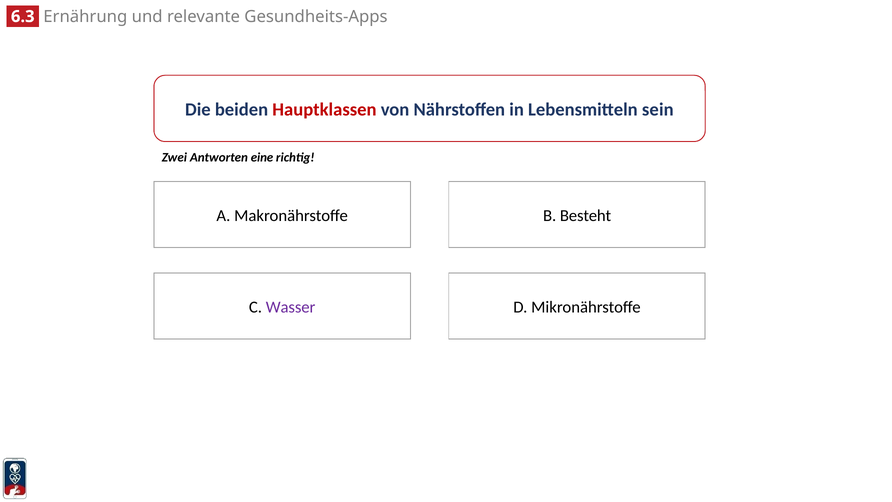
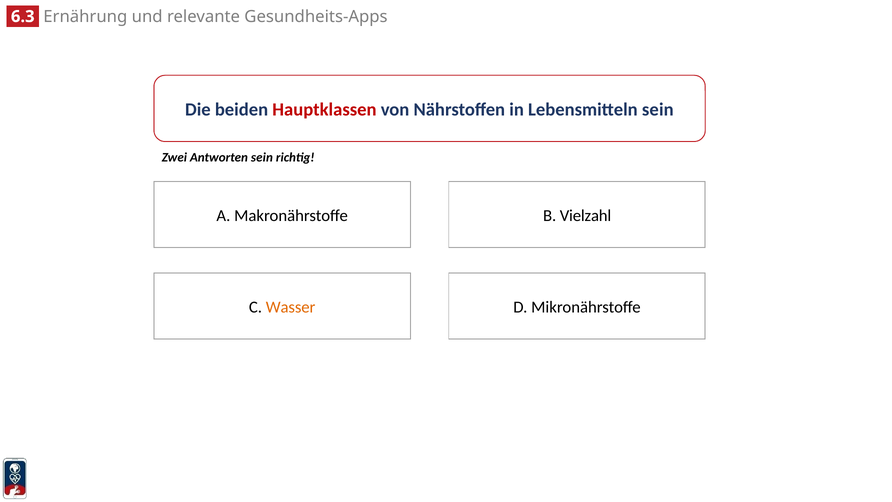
Antworten eine: eine -> sein
Besteht: Besteht -> Vielzahl
Wasser colour: purple -> orange
